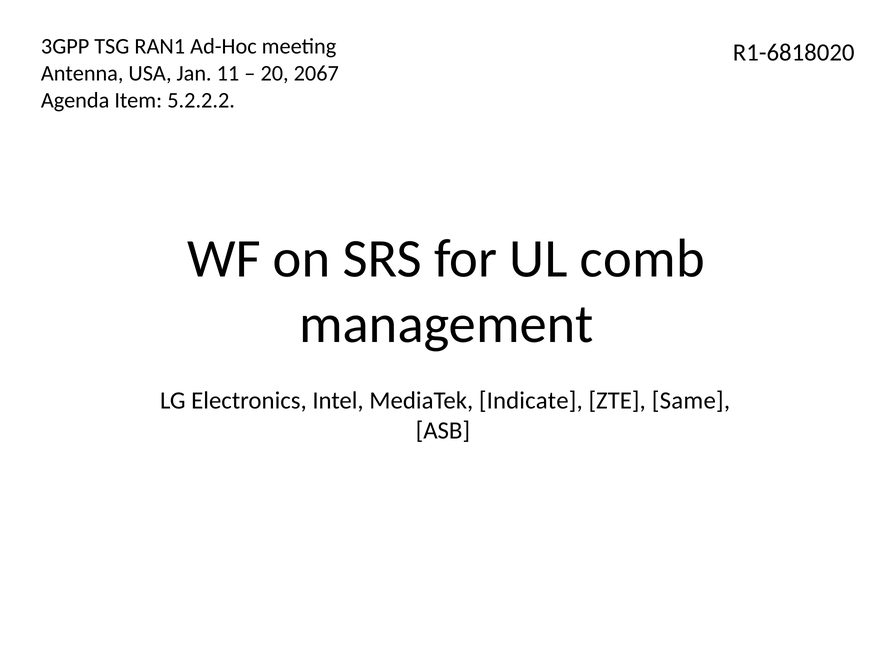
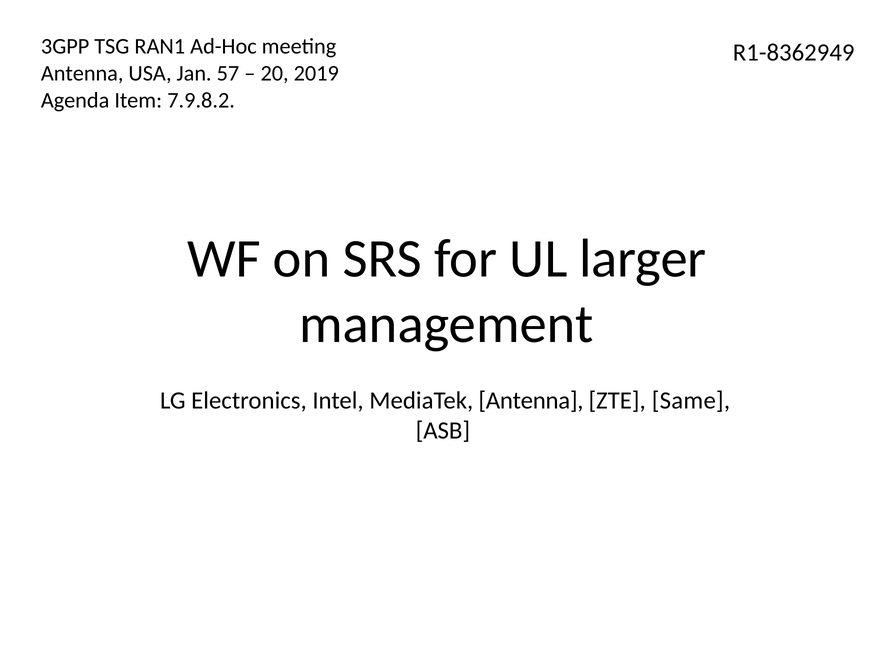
R1-6818020: R1-6818020 -> R1-8362949
11: 11 -> 57
2067: 2067 -> 2019
5.2.2.2: 5.2.2.2 -> 7.9.8.2
comb: comb -> larger
MediaTek Indicate: Indicate -> Antenna
